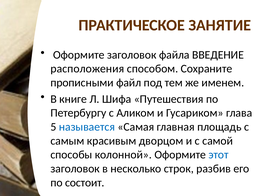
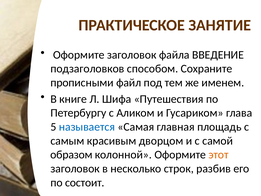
расположения: расположения -> подзаголовков
способы: способы -> образом
этот colour: blue -> orange
